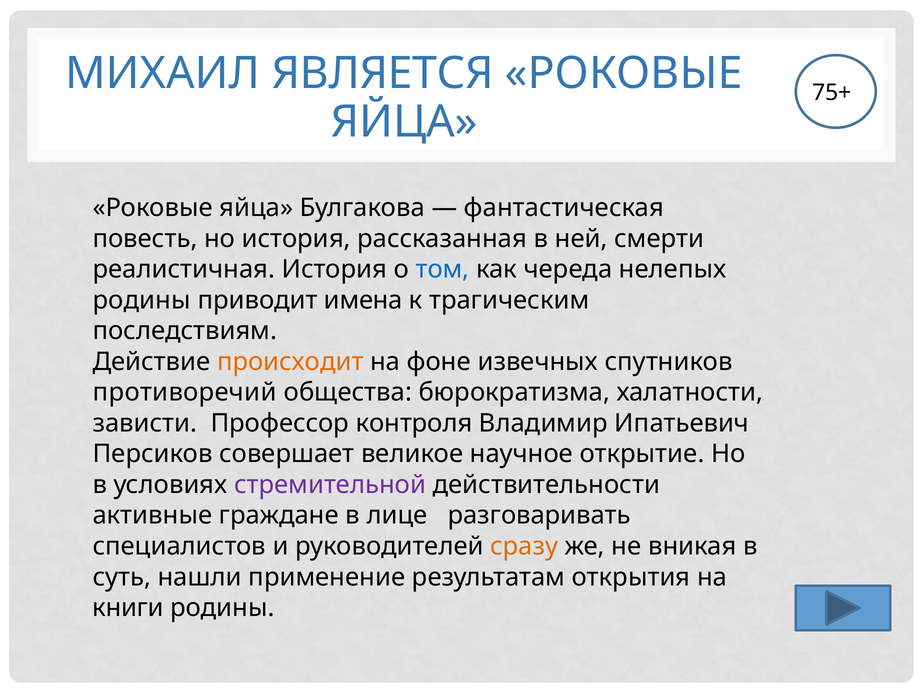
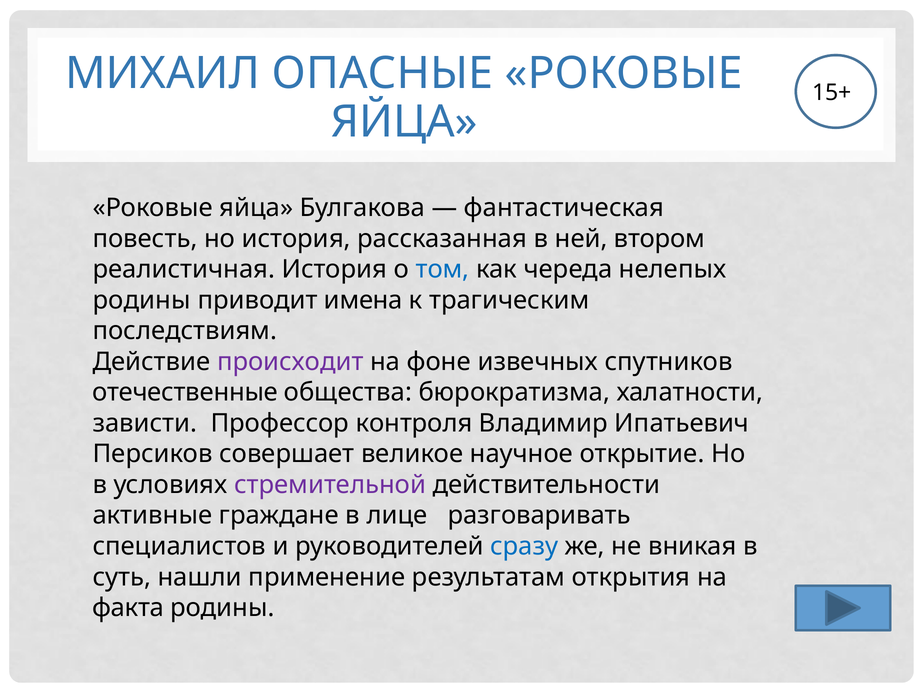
ЯВЛЯЕТСЯ: ЯВЛЯЕТСЯ -> ОПАСНЫЕ
75+: 75+ -> 15+
смерти: смерти -> втором
происходит colour: orange -> purple
противоречий: противоречий -> отечественные
сразу colour: orange -> blue
книги: книги -> факта
